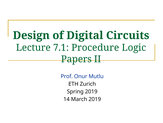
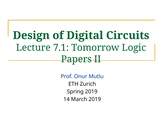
Procedure: Procedure -> Tomorrow
